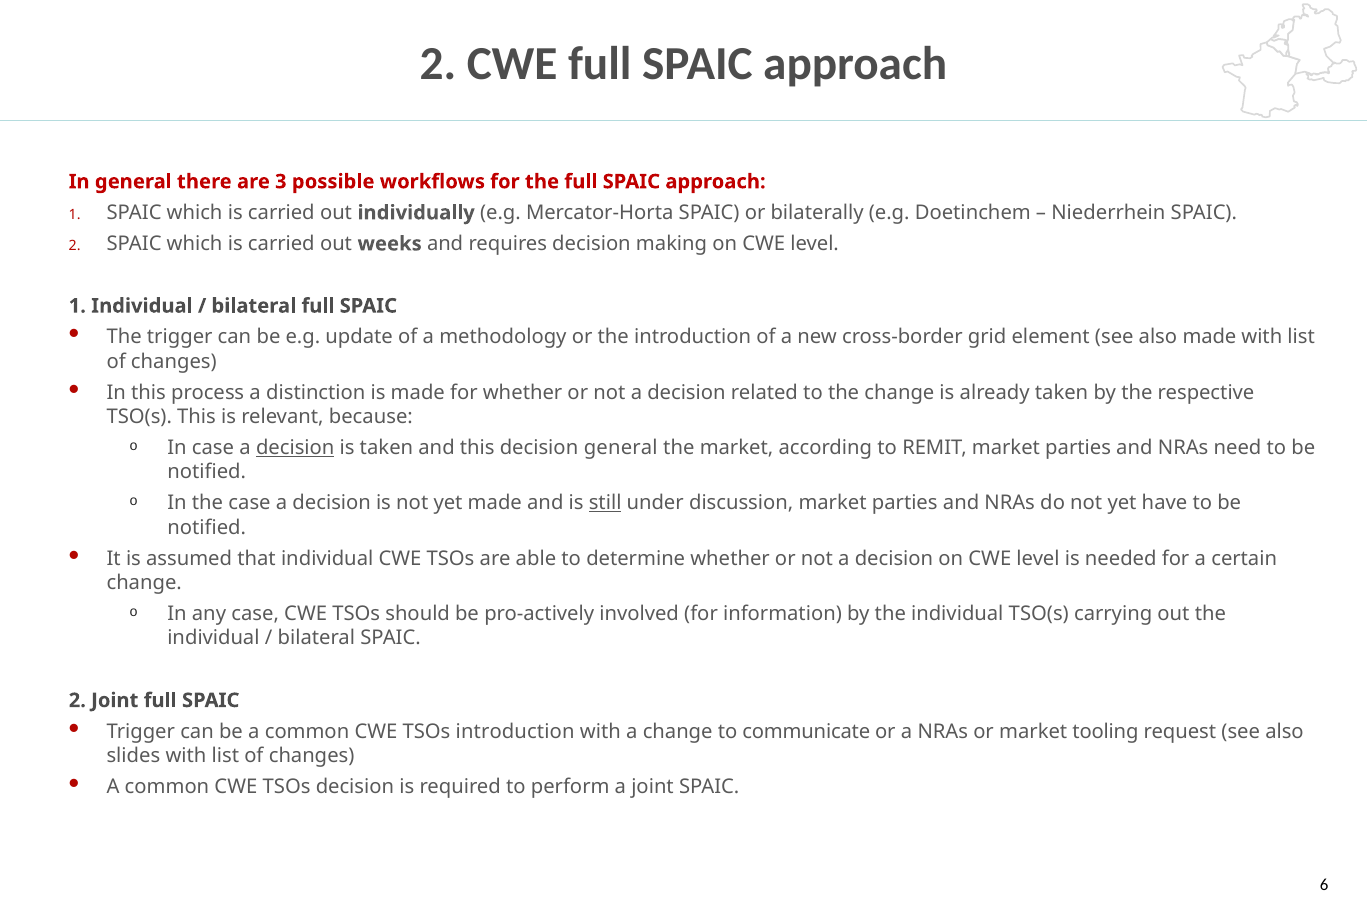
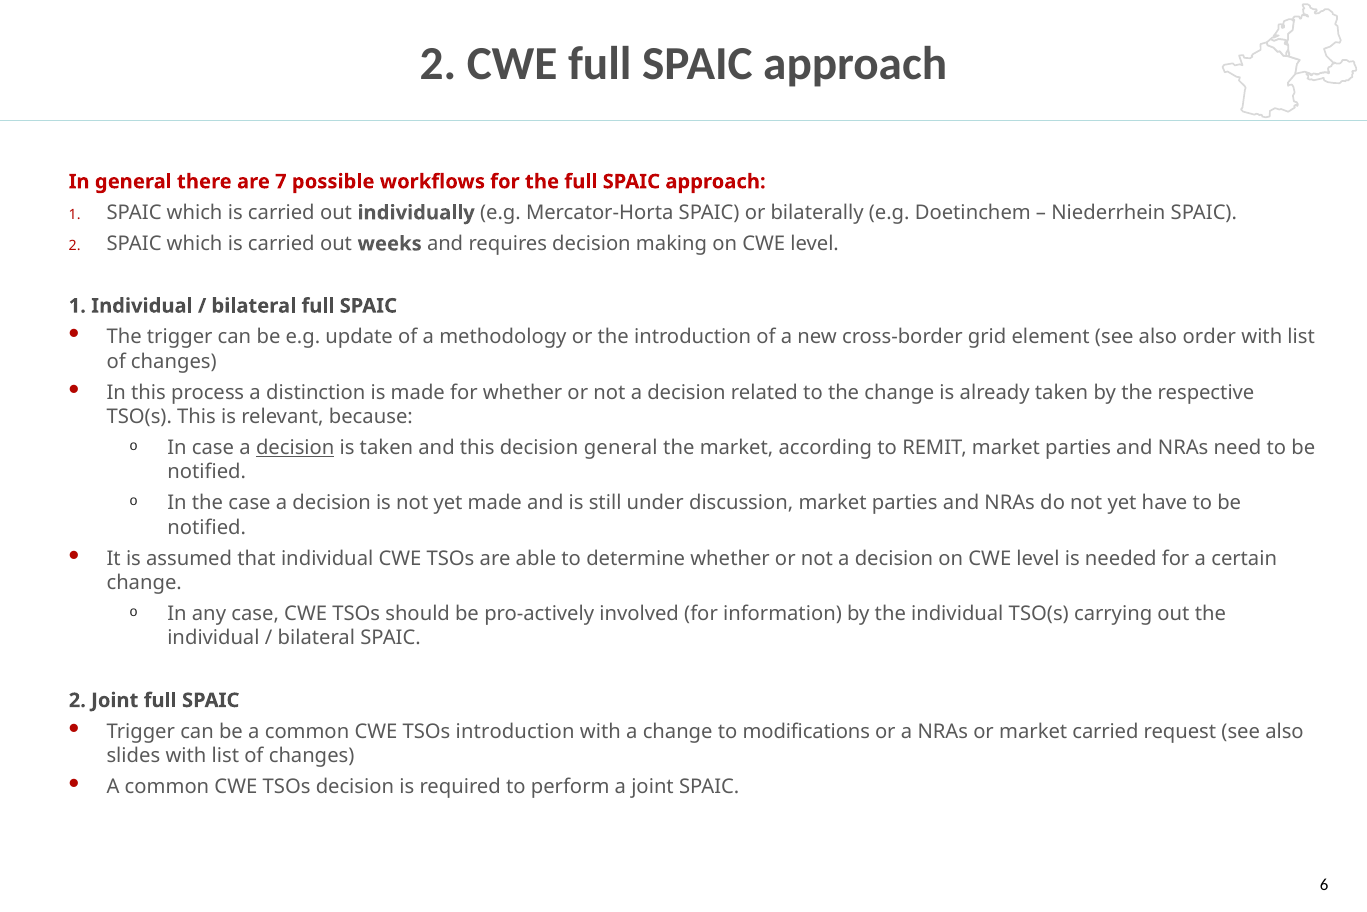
3: 3 -> 7
also made: made -> order
still underline: present -> none
communicate: communicate -> modifications
market tooling: tooling -> carried
